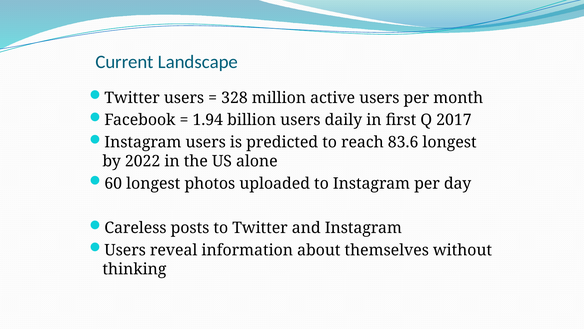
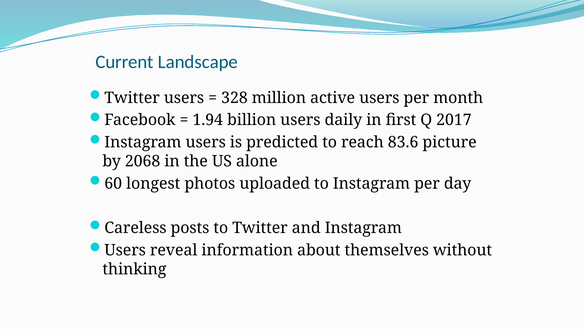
83.6 longest: longest -> picture
2022: 2022 -> 2068
